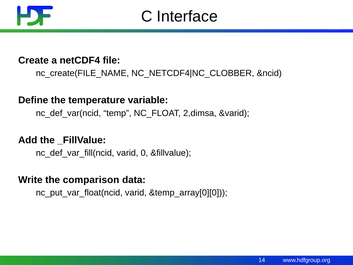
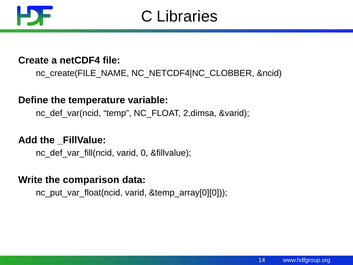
Interface: Interface -> Libraries
